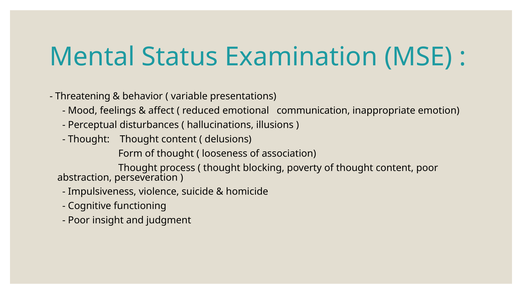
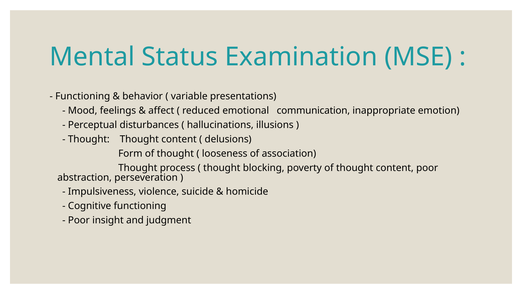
Threatening at (83, 96): Threatening -> Functioning
